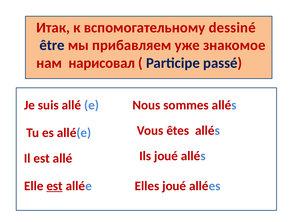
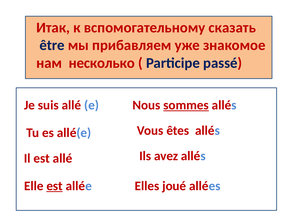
dessiné: dessiné -> сказать
нарисовал: нарисовал -> несколько
sommes underline: none -> present
Ils joué: joué -> avez
